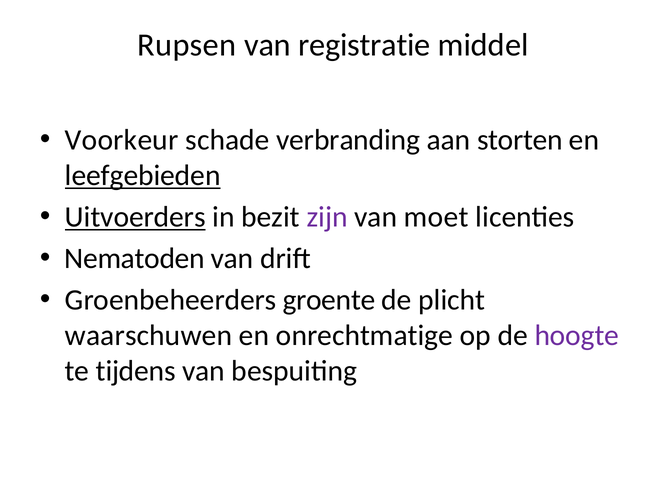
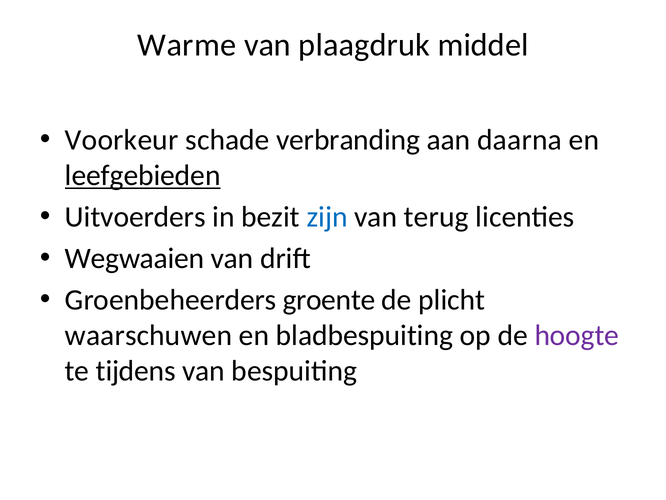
Rupsen: Rupsen -> Warme
registratie: registratie -> plaagdruk
storten: storten -> daarna
Uitvoerders underline: present -> none
zijn colour: purple -> blue
moet: moet -> terug
Nematoden: Nematoden -> Wegwaaien
onrechtmatige: onrechtmatige -> bladbespuiting
